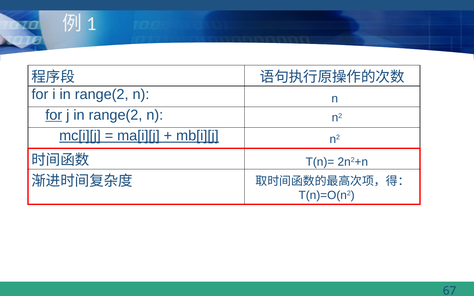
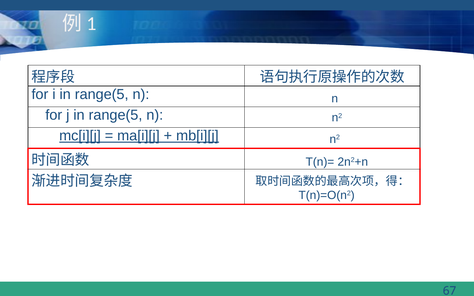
i in range(2: range(2 -> range(5
for at (54, 115) underline: present -> none
j in range(2: range(2 -> range(5
